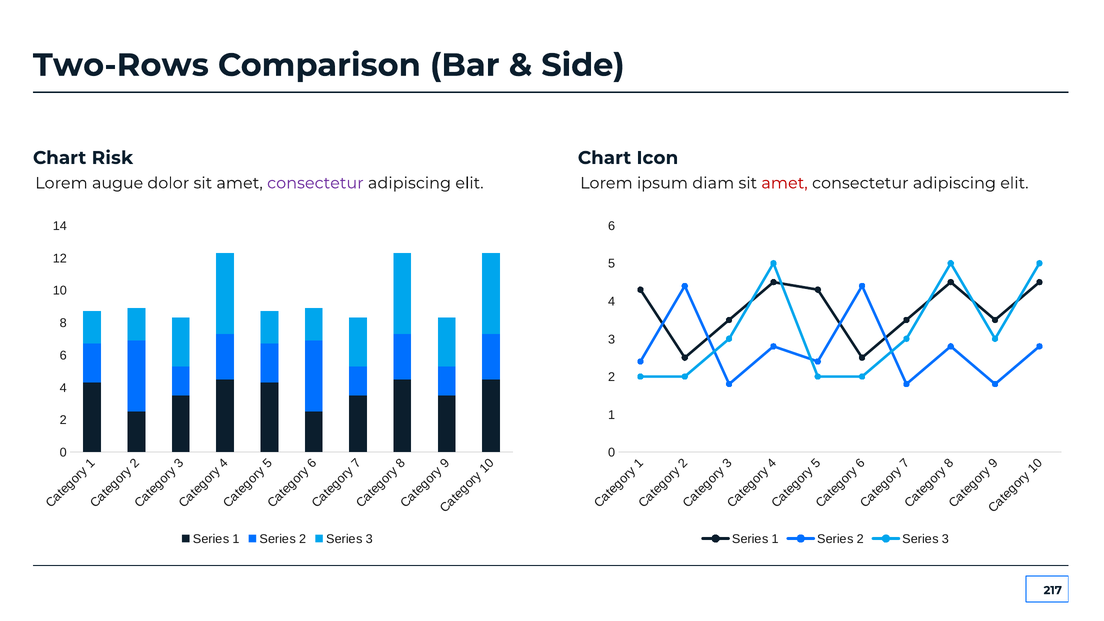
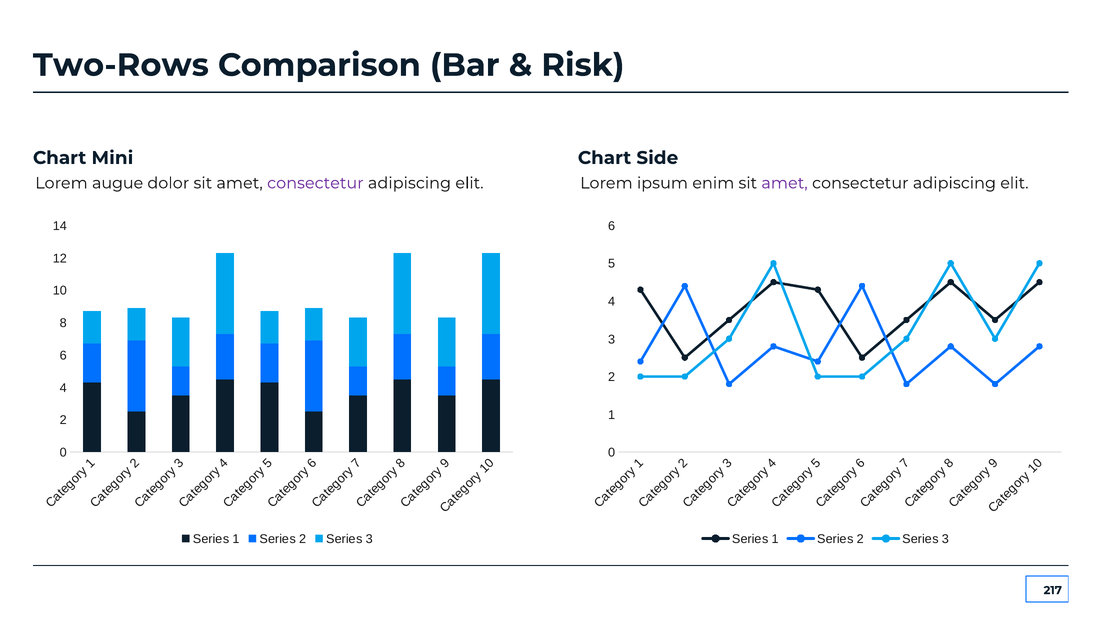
Side: Side -> Risk
Risk: Risk -> Mini
Icon: Icon -> Side
diam: diam -> enim
amet at (785, 183) colour: red -> purple
